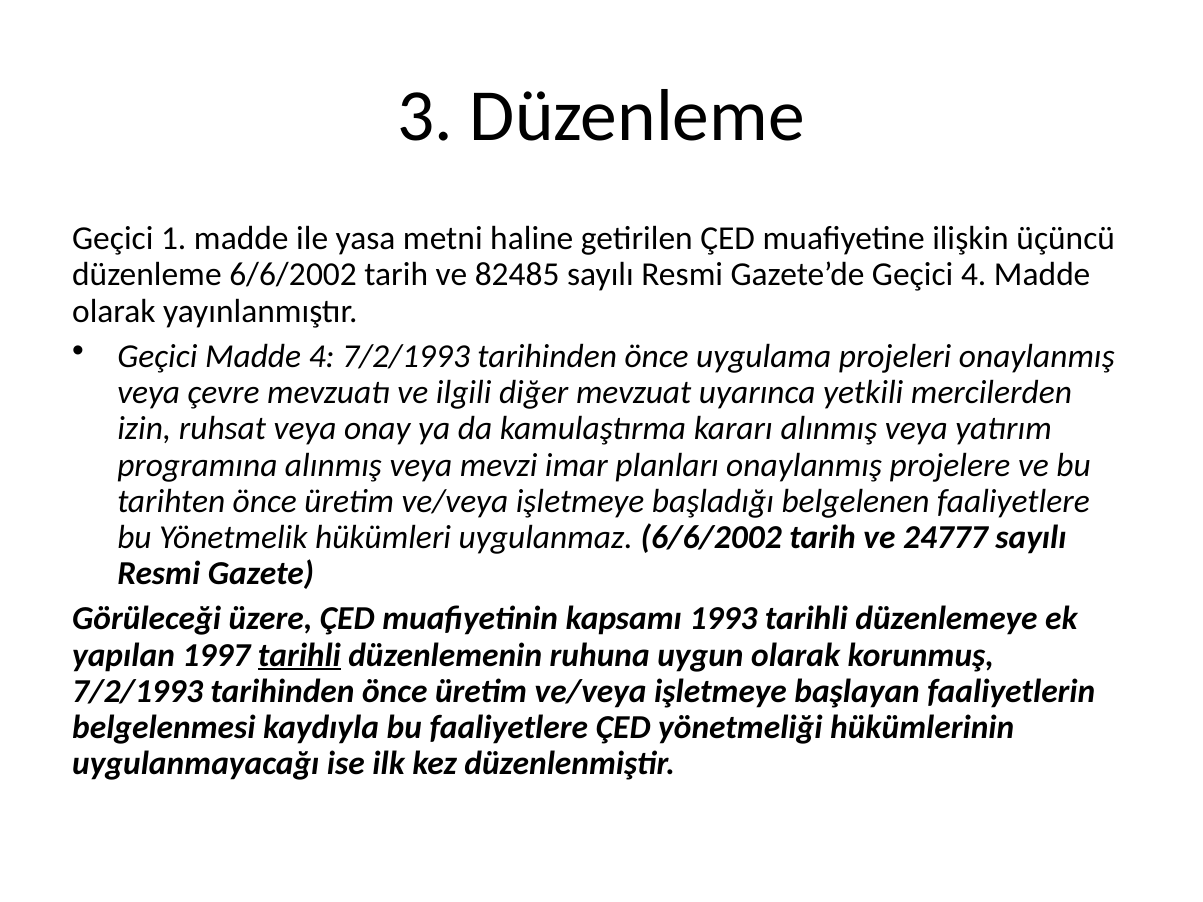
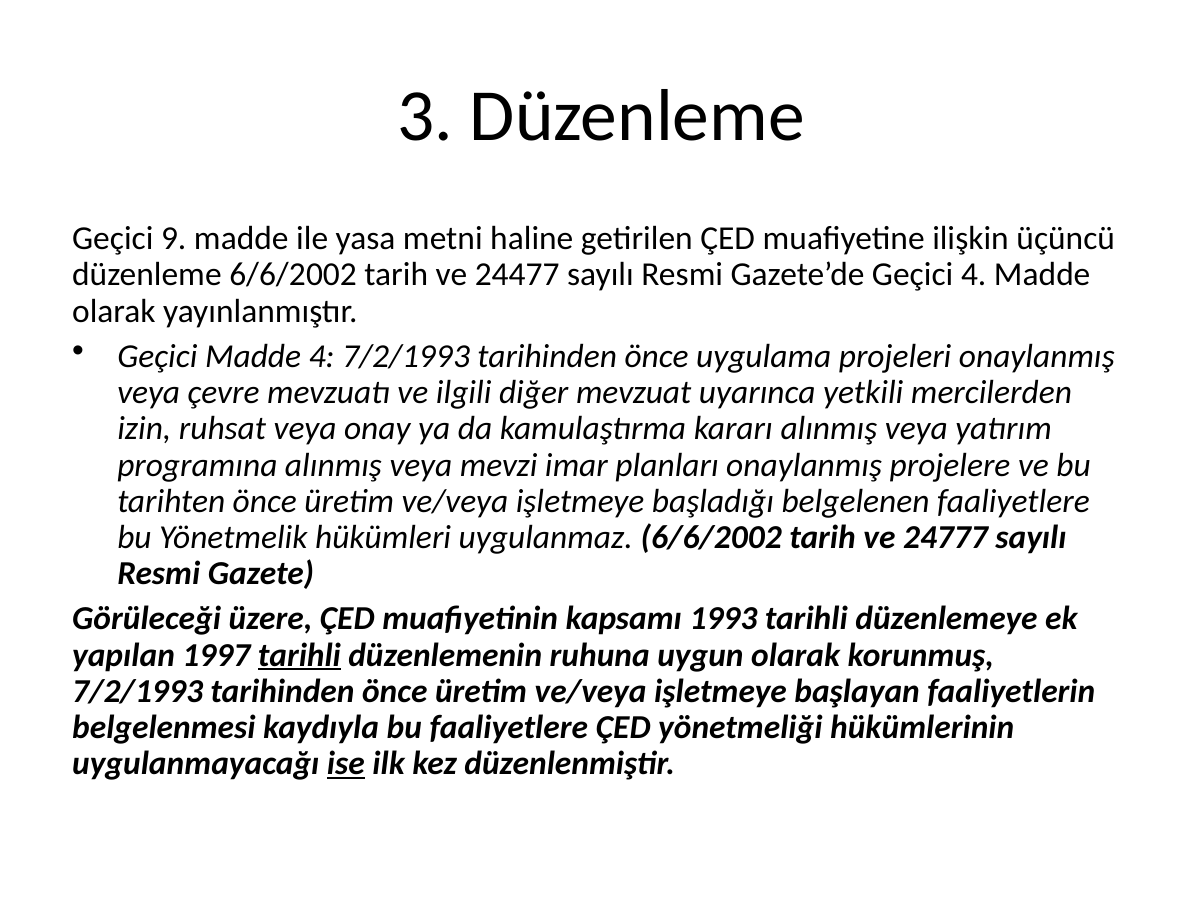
1: 1 -> 9
82485: 82485 -> 24477
ise underline: none -> present
